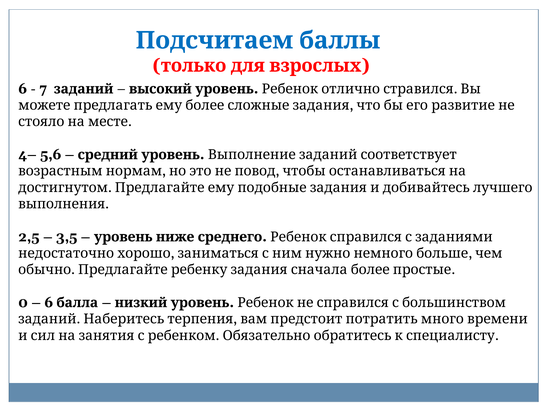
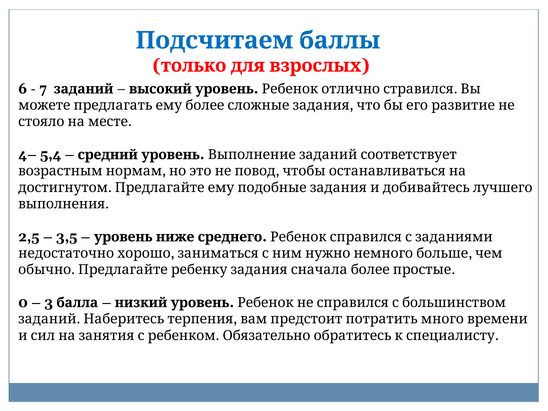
5,6: 5,6 -> 5,4
6 at (49, 303): 6 -> 3
